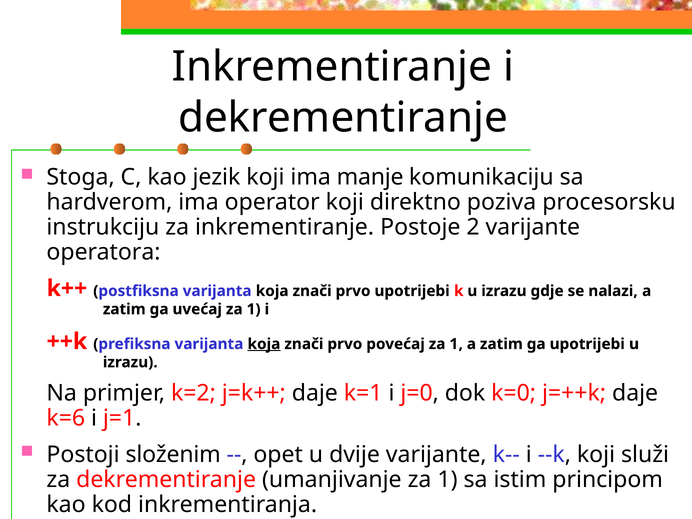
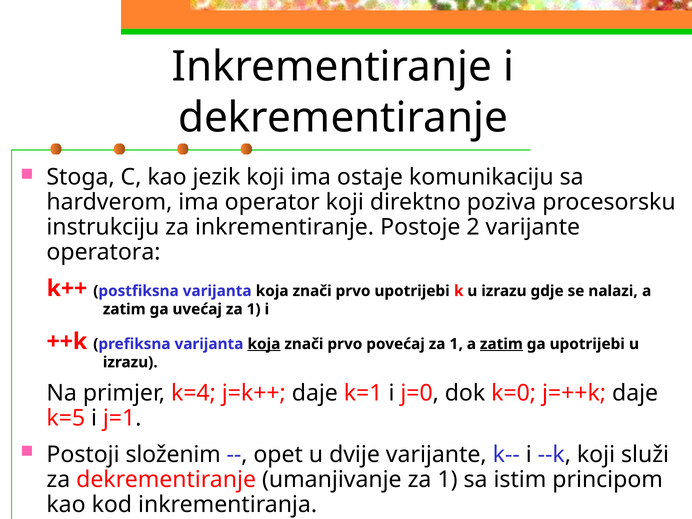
manje: manje -> ostaje
zatim at (501, 344) underline: none -> present
k=2: k=2 -> k=4
k=6: k=6 -> k=5
